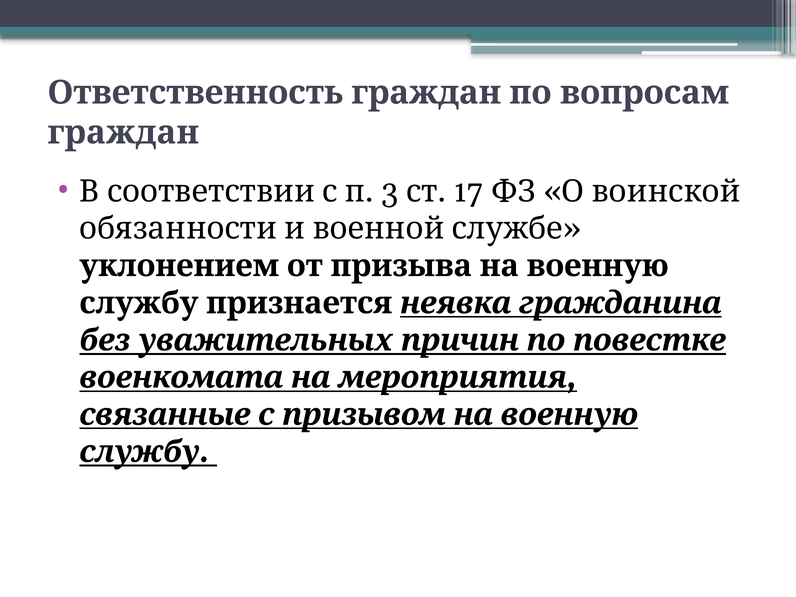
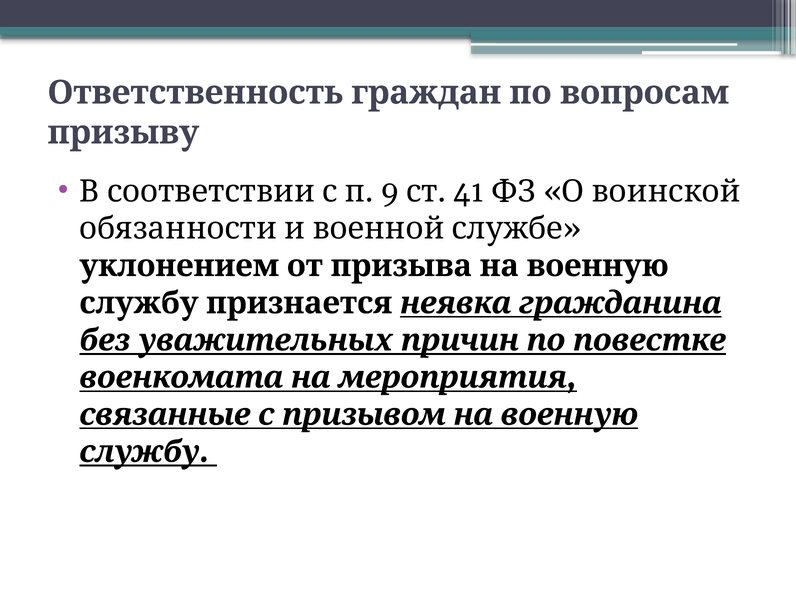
граждан at (123, 132): граждан -> призыву
3: 3 -> 9
17: 17 -> 41
